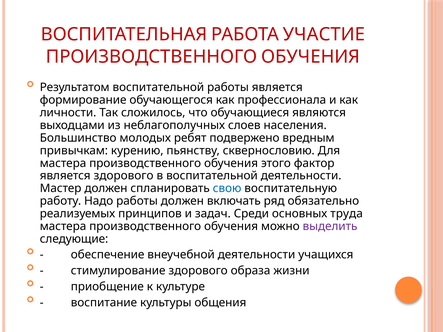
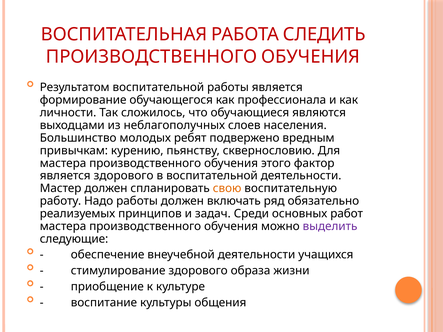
УЧАСТИЕ: УЧАСТИЕ -> СЛЕДИТЬ
свою colour: blue -> orange
труда: труда -> работ
